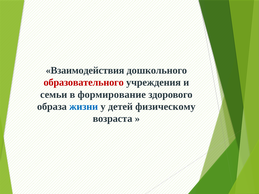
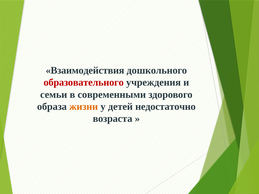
формирование: формирование -> современными
жизни colour: blue -> orange
физическому: физическому -> недостаточно
